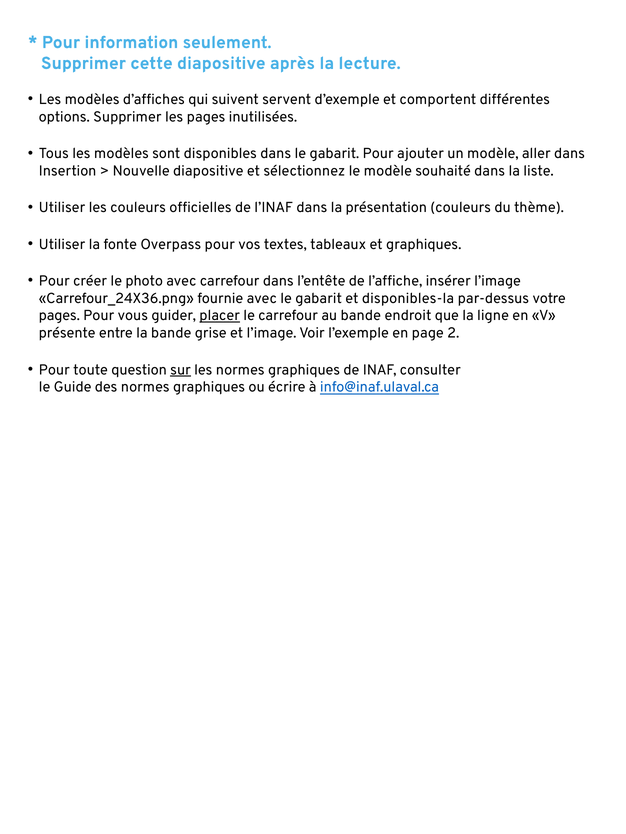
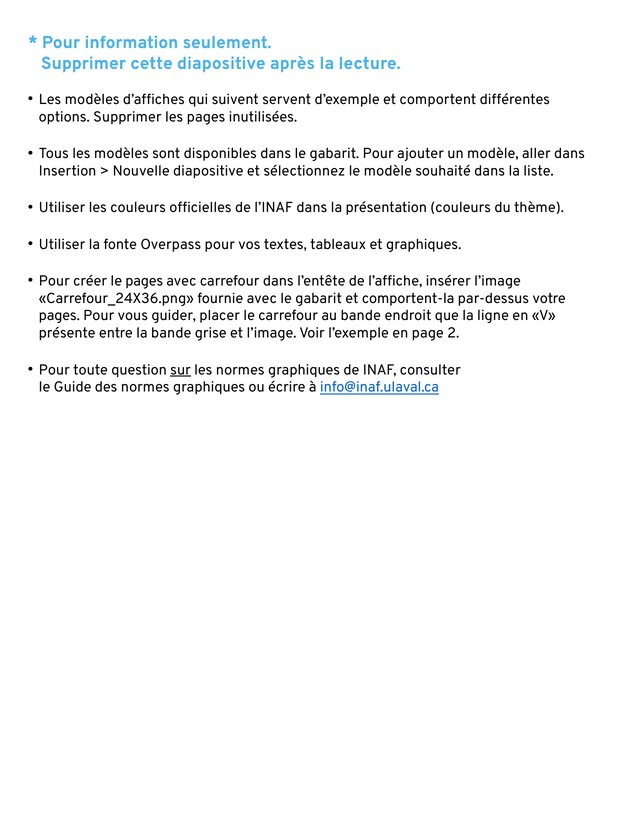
le photo: photo -> pages
disponibles-la: disponibles-la -> comportent-la
placer underline: present -> none
